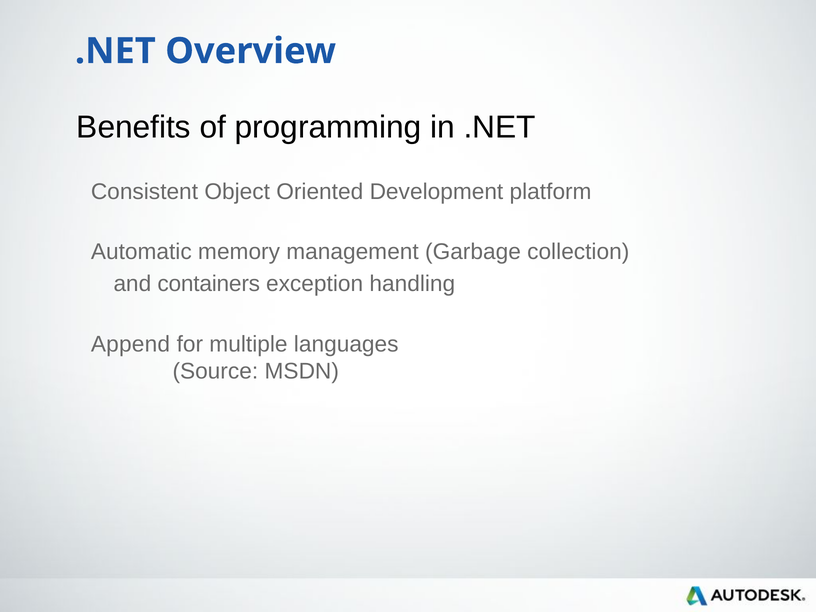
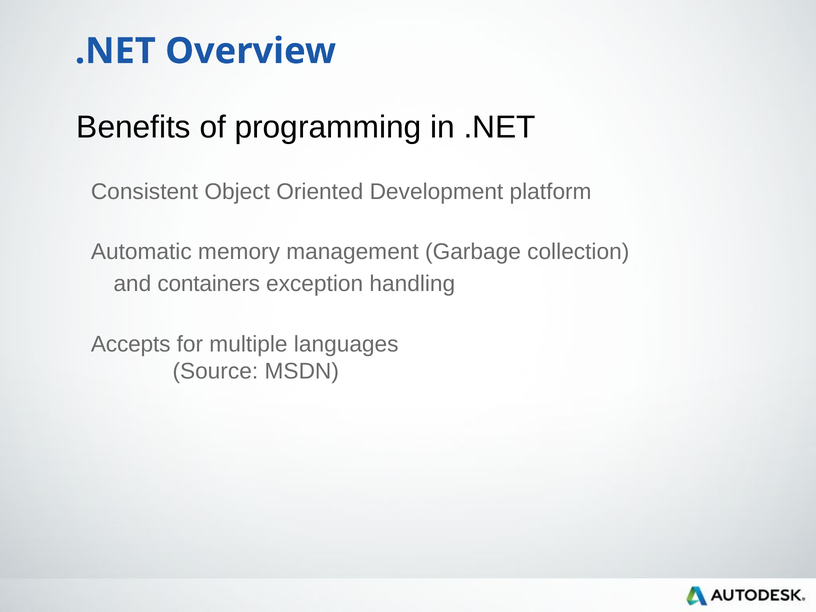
Append: Append -> Accepts
